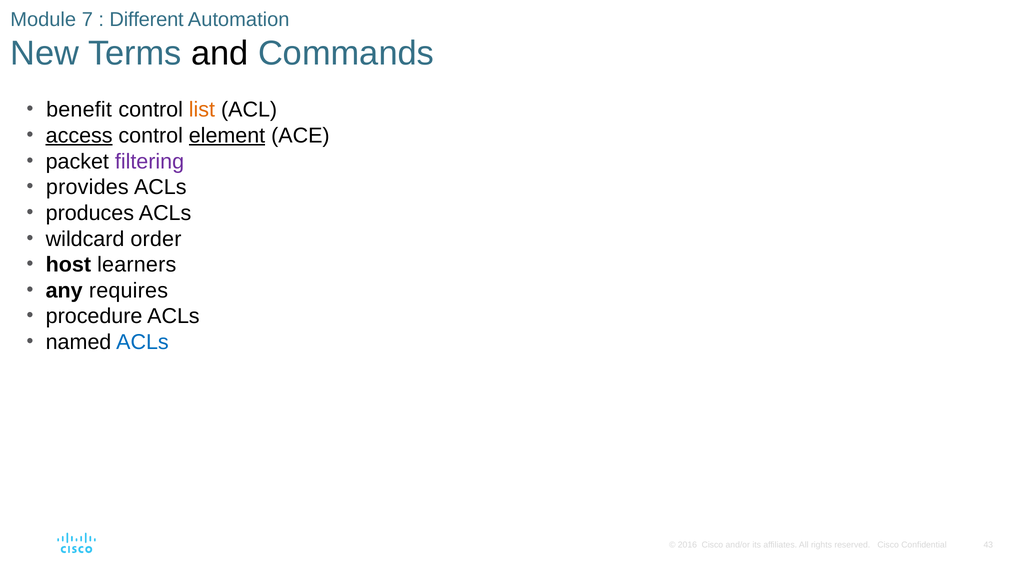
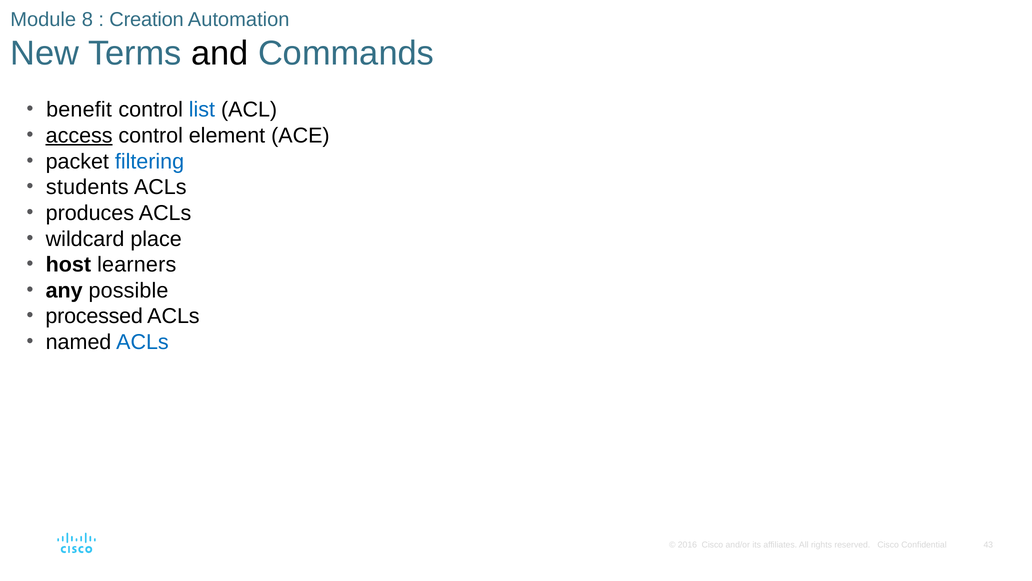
7: 7 -> 8
Different: Different -> Creation
list colour: orange -> blue
element underline: present -> none
filtering colour: purple -> blue
provides: provides -> students
order: order -> place
requires: requires -> possible
procedure: procedure -> processed
